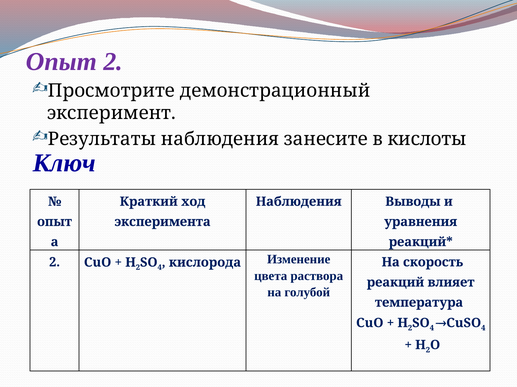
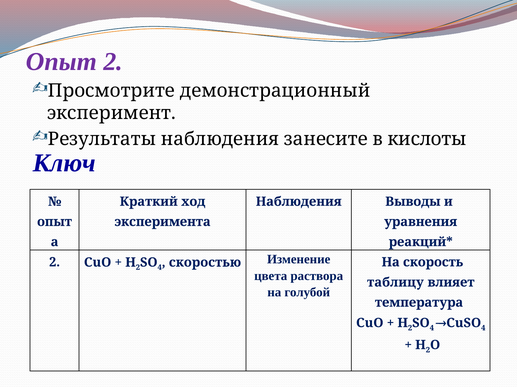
кислорода: кислорода -> скоростью
реакций: реакций -> таблицу
